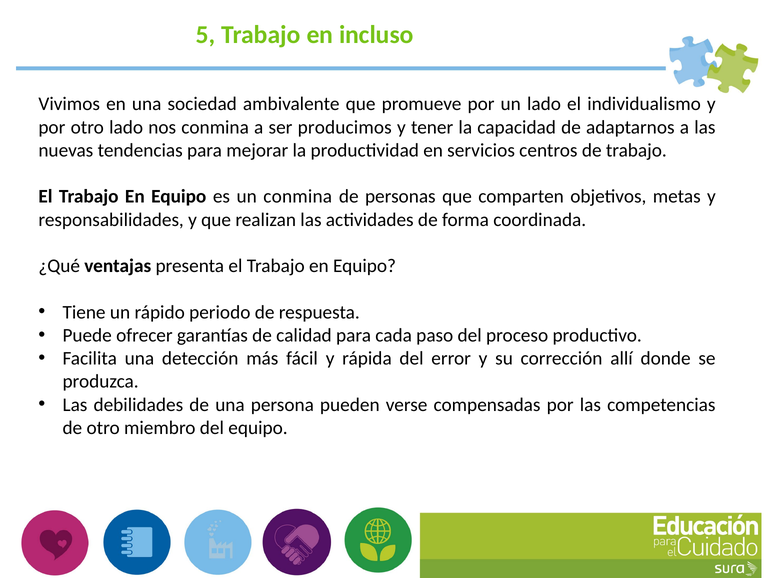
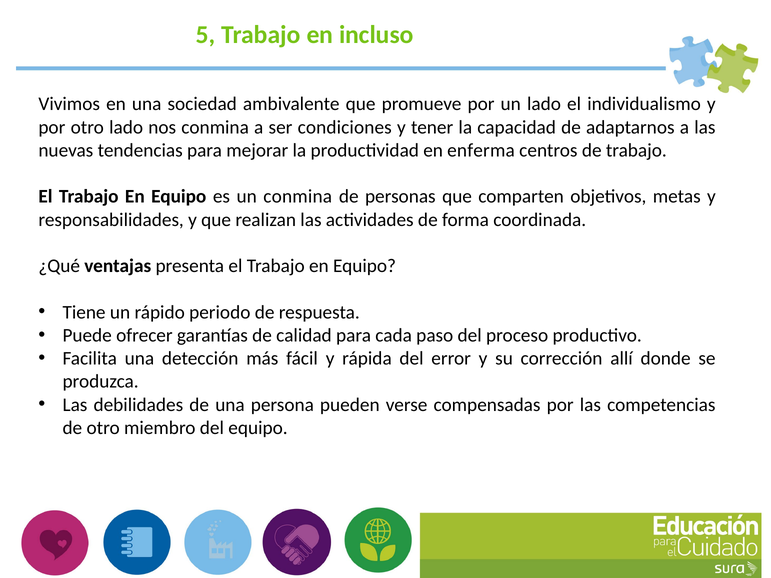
producimos: producimos -> condiciones
servicios: servicios -> enferma
